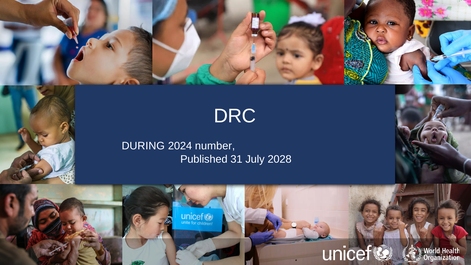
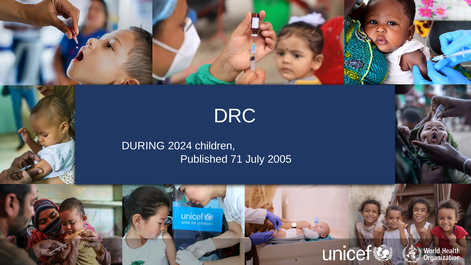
number: number -> children
31: 31 -> 71
2028: 2028 -> 2005
